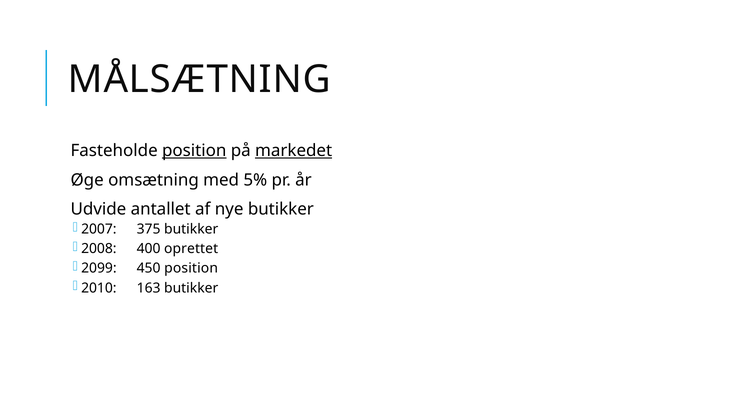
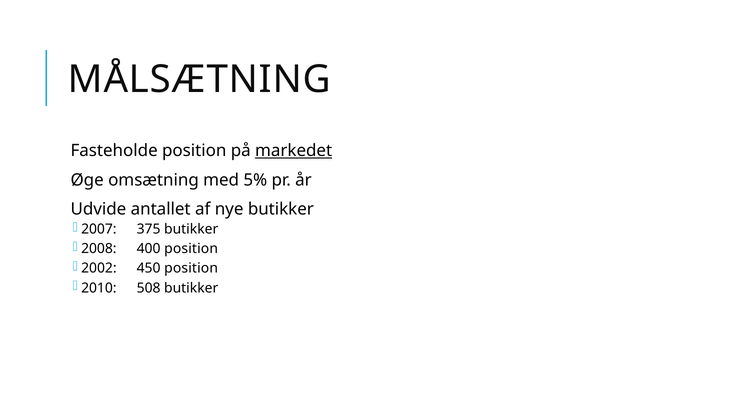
position at (194, 151) underline: present -> none
400 oprettet: oprettet -> position
2099: 2099 -> 2002
163: 163 -> 508
